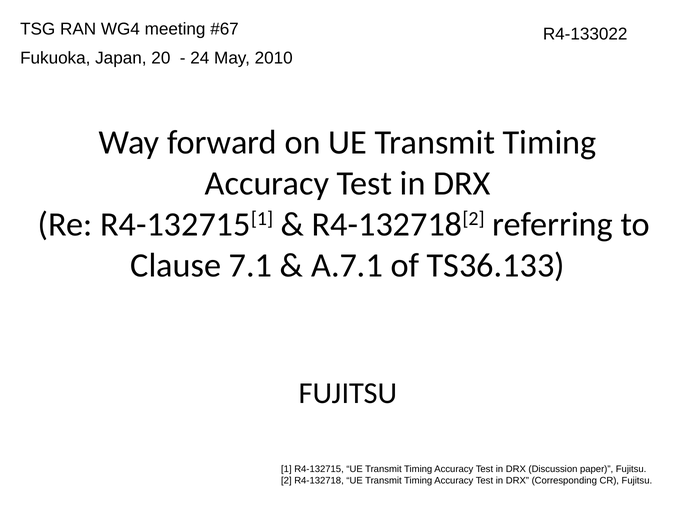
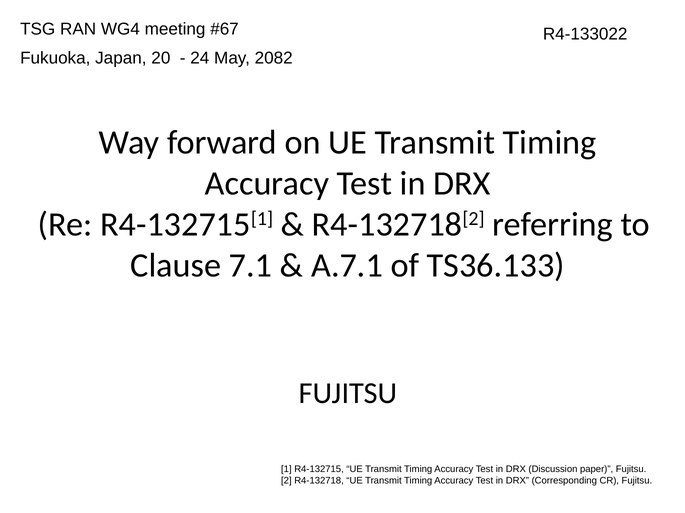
2010: 2010 -> 2082
